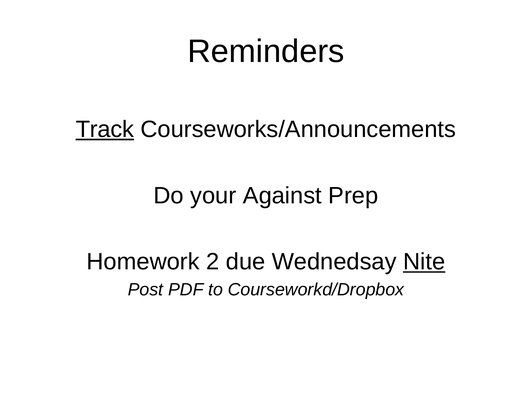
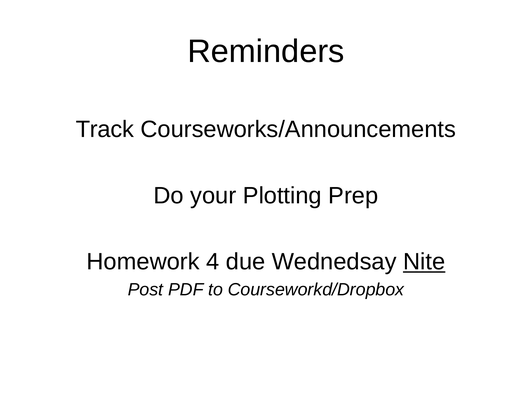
Track underline: present -> none
Against: Against -> Plotting
2: 2 -> 4
